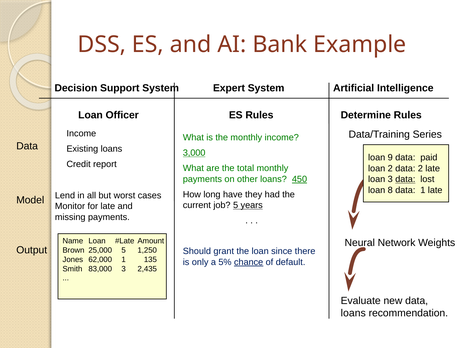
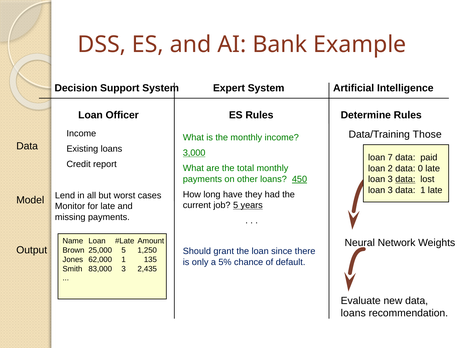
Series: Series -> Those
9: 9 -> 7
data 2: 2 -> 0
8 at (390, 190): 8 -> 3
chance underline: present -> none
